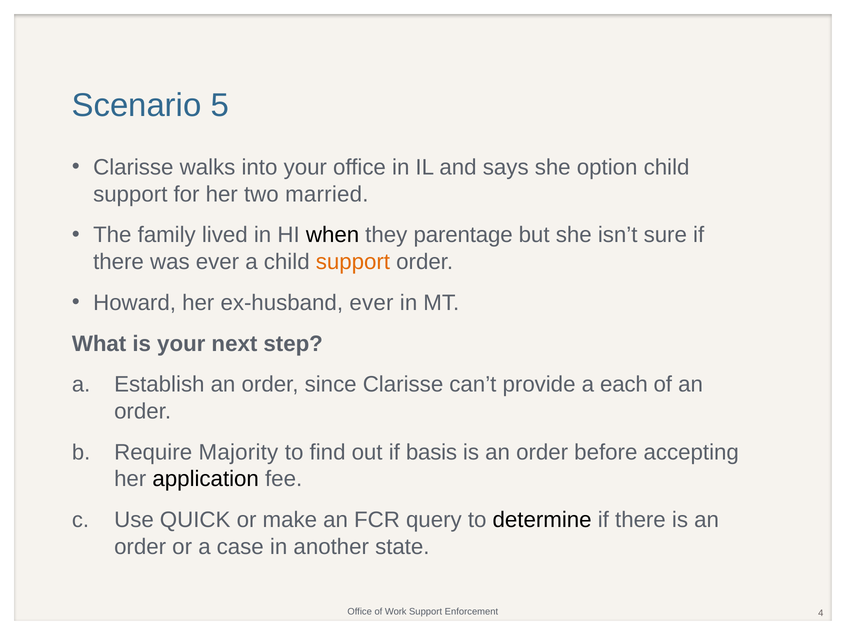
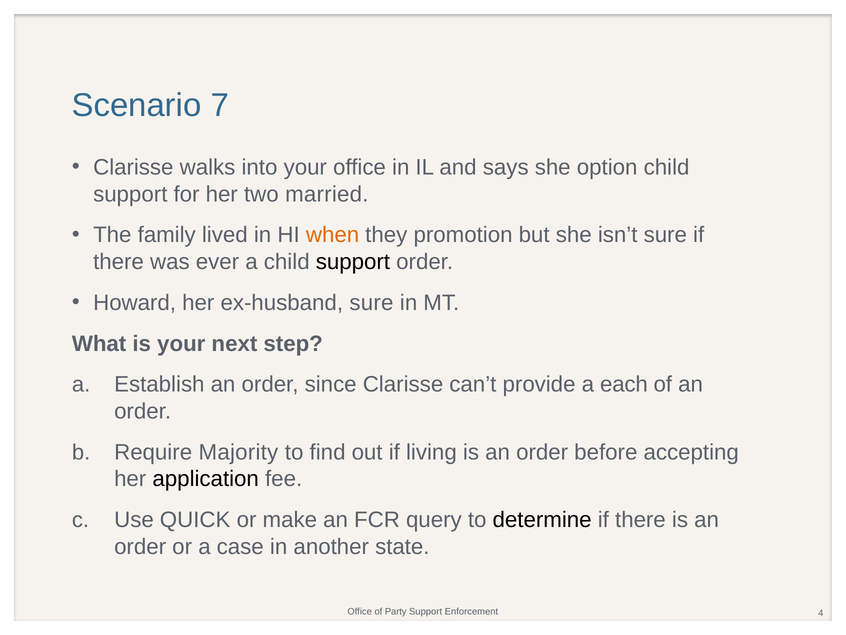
5: 5 -> 7
when colour: black -> orange
parentage: parentage -> promotion
support at (353, 262) colour: orange -> black
ex-husband ever: ever -> sure
basis: basis -> living
Work: Work -> Party
